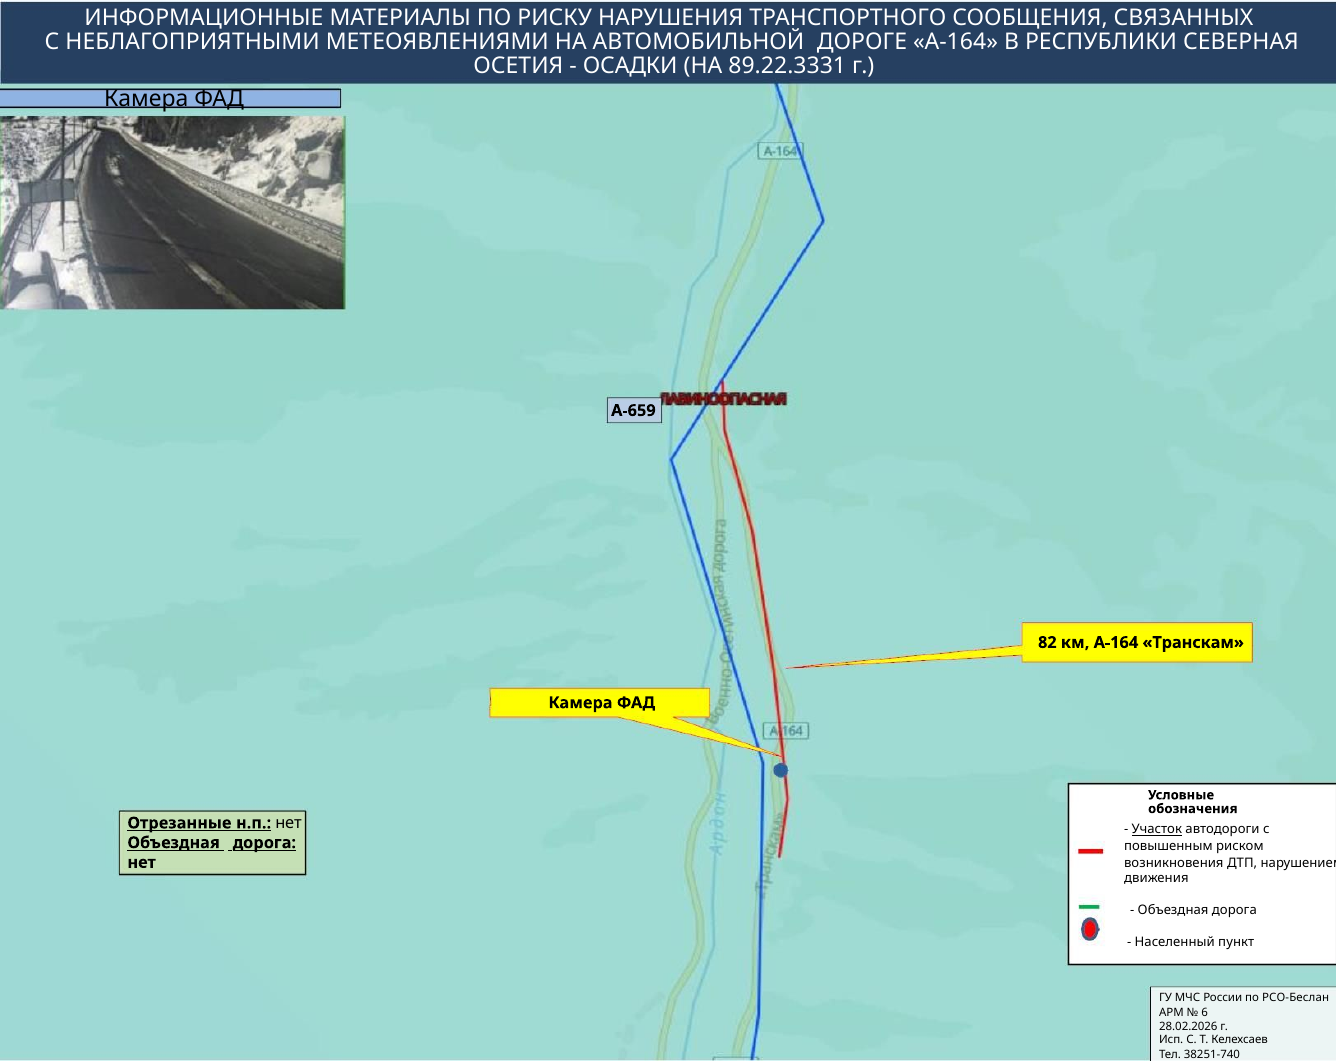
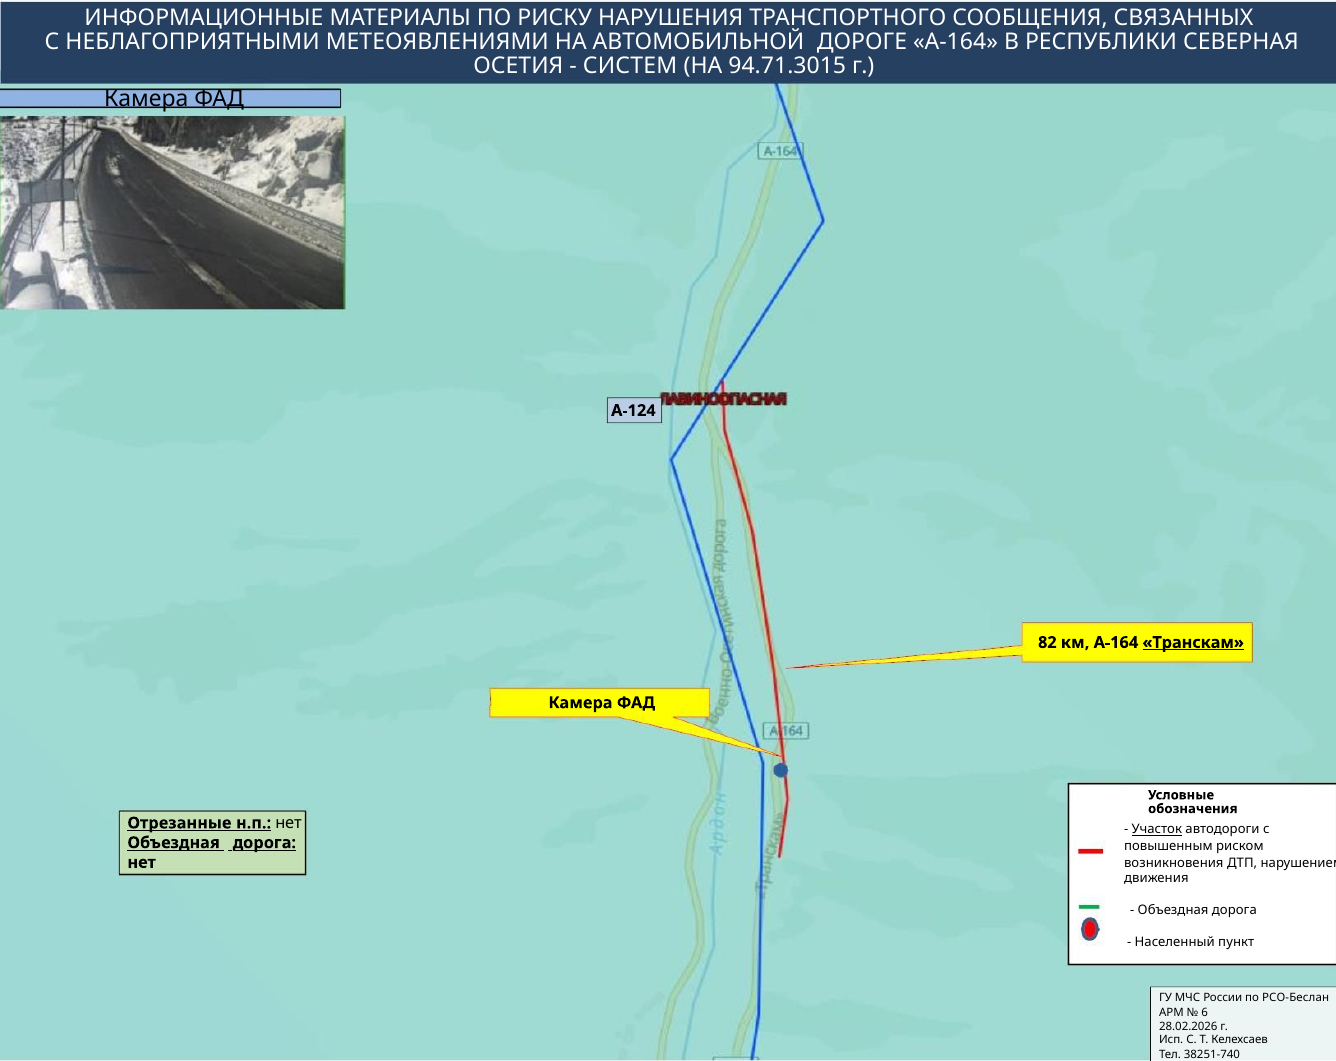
ОСАДКИ: ОСАДКИ -> СИСТЕМ
89.22.3331: 89.22.3331 -> 94.71.3015
А-659: А-659 -> А-124
Транскам underline: none -> present
